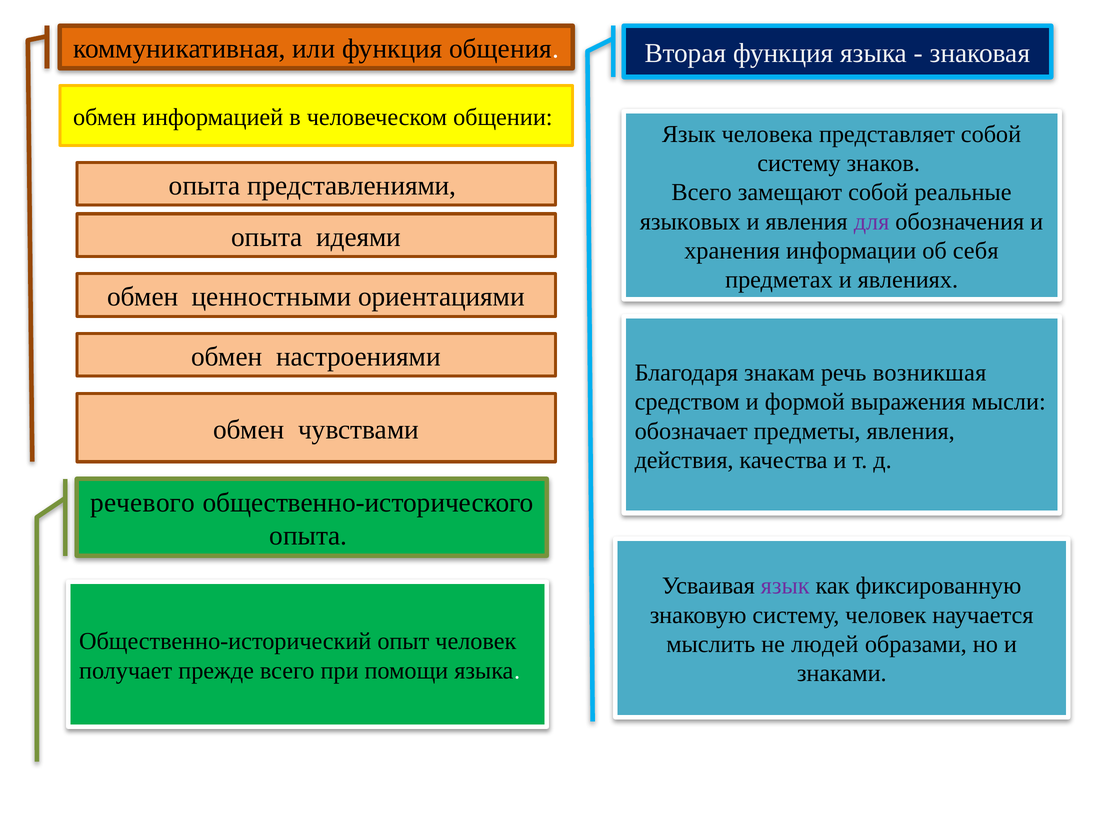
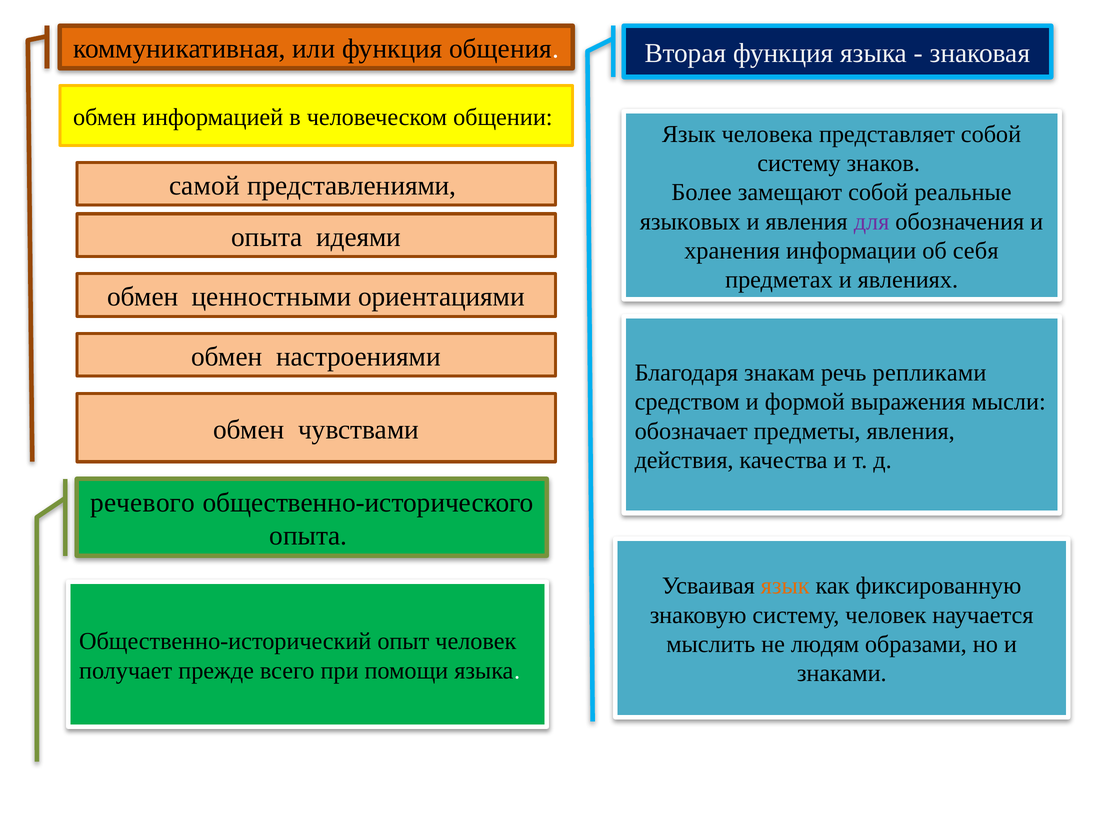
опыта at (205, 186): опыта -> самой
Всего at (702, 192): Всего -> Более
возникшая: возникшая -> репликами
язык at (785, 586) colour: purple -> orange
людей: людей -> людям
